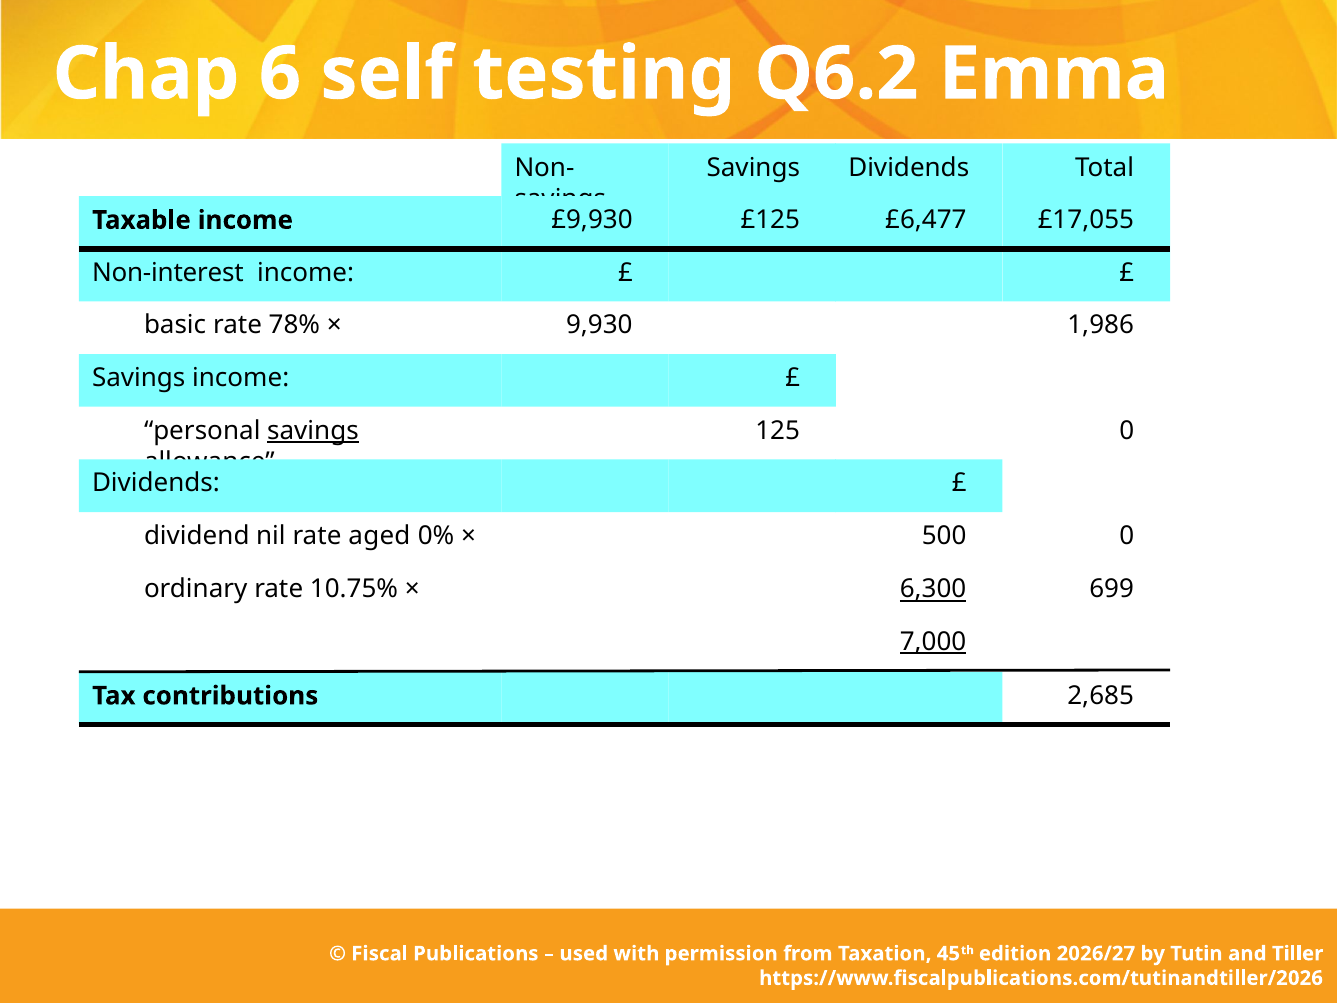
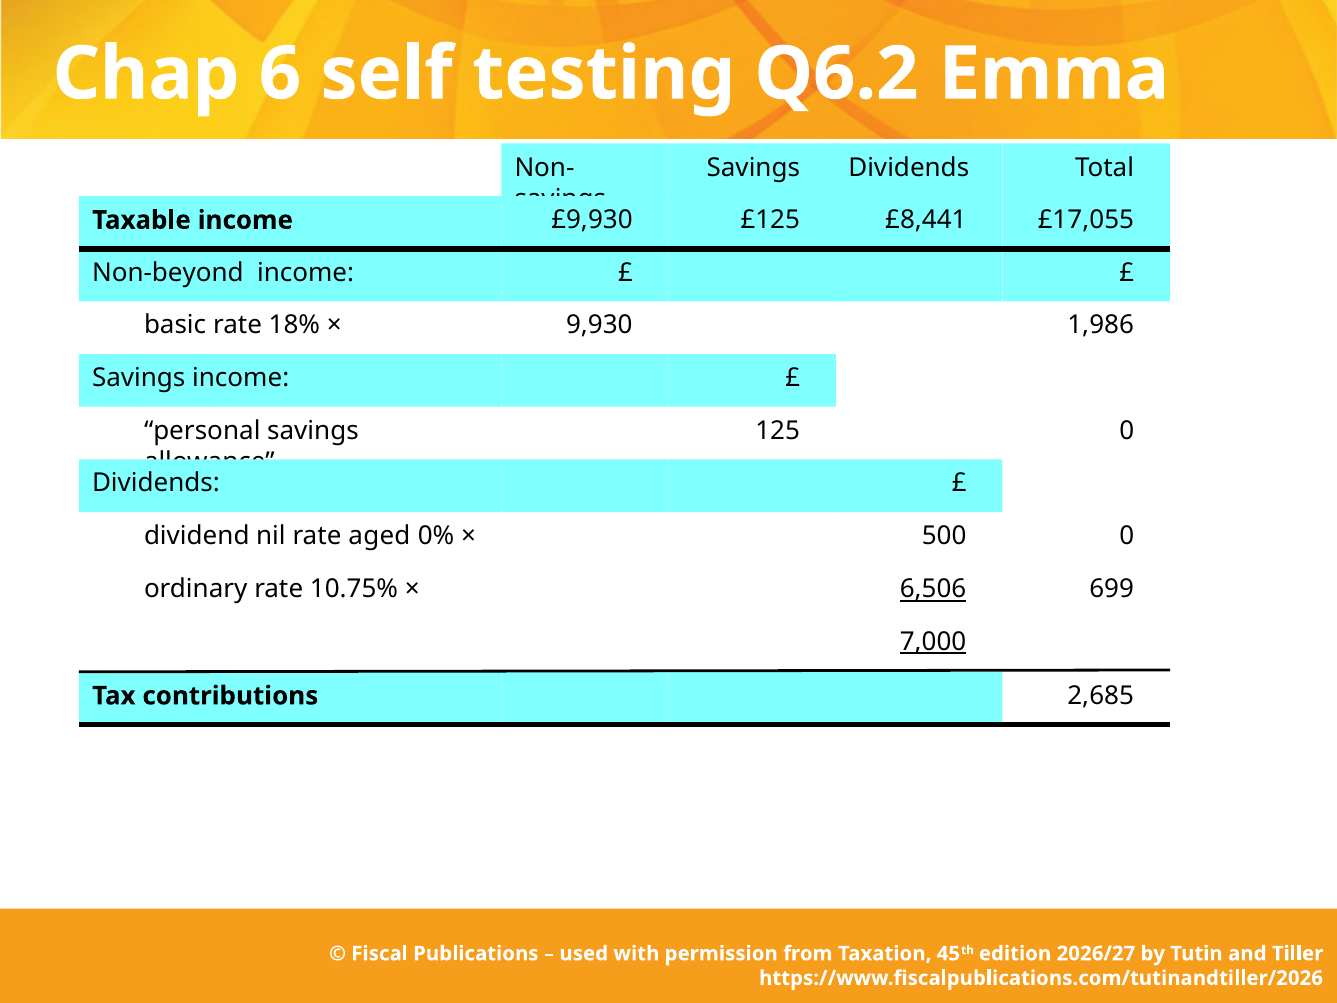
£6,477: £6,477 -> £8,441
Non-interest: Non-interest -> Non-beyond
78%: 78% -> 18%
savings at (313, 431) underline: present -> none
6,300: 6,300 -> 6,506
